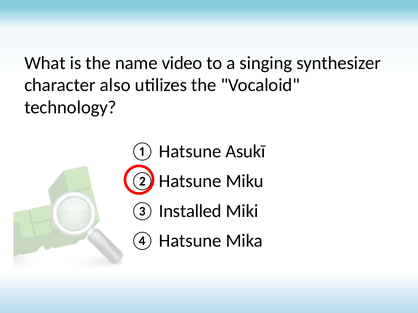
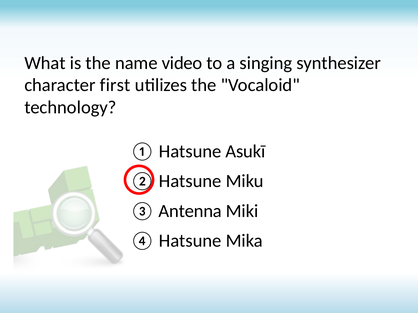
also: also -> first
Installed: Installed -> Antenna
